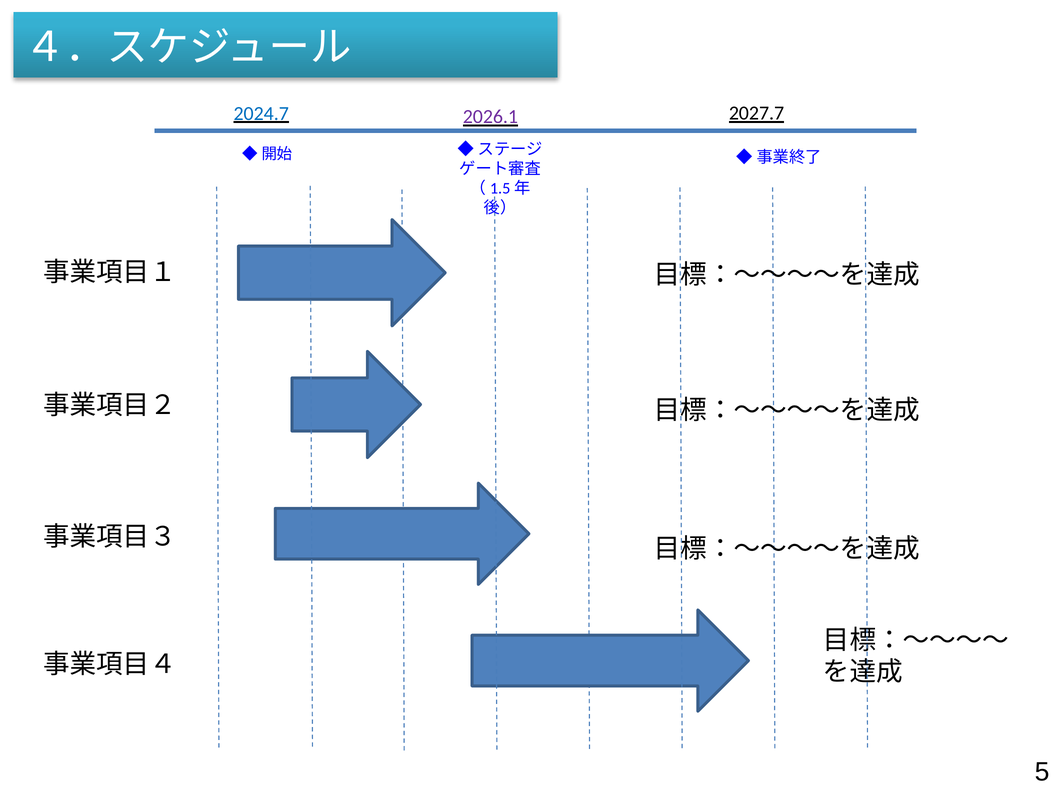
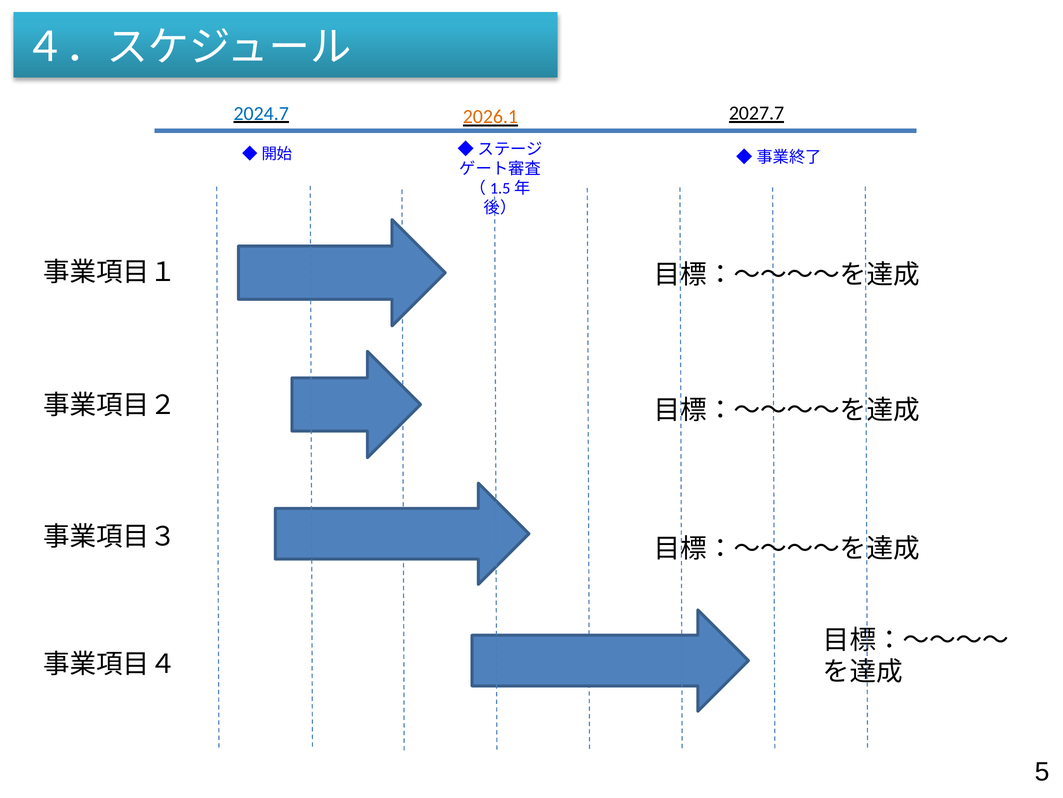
2026.1 colour: purple -> orange
